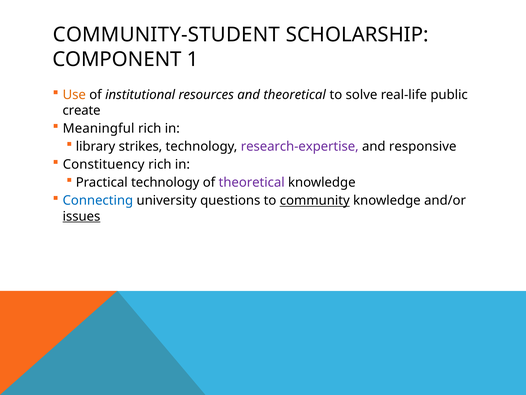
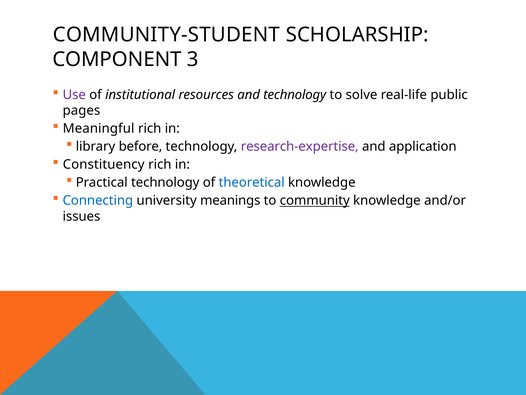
1: 1 -> 3
Use colour: orange -> purple
and theoretical: theoretical -> technology
create: create -> pages
strikes: strikes -> before
responsive: responsive -> application
theoretical at (252, 182) colour: purple -> blue
questions: questions -> meanings
issues underline: present -> none
